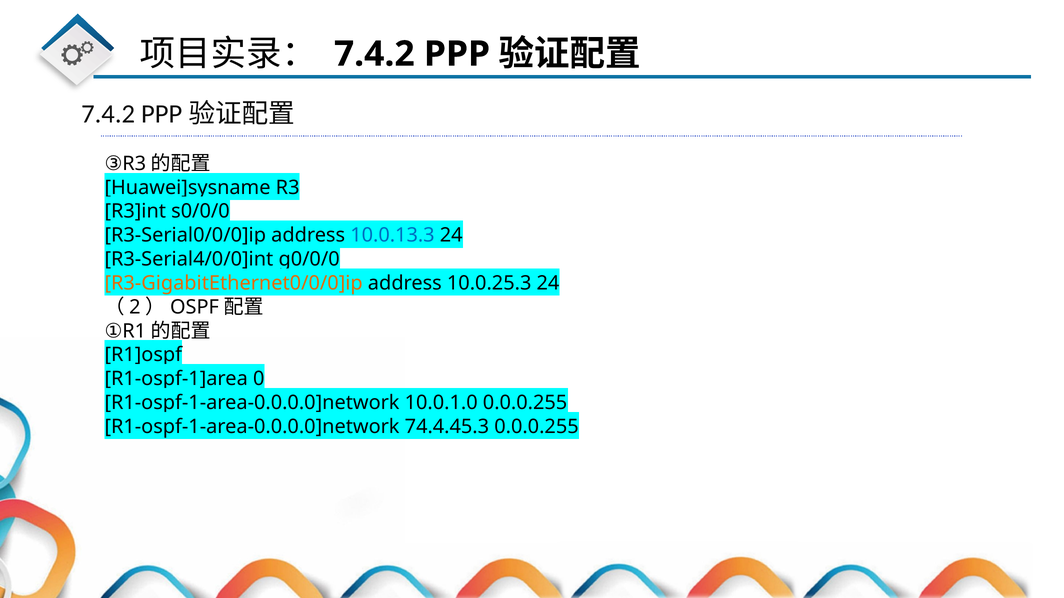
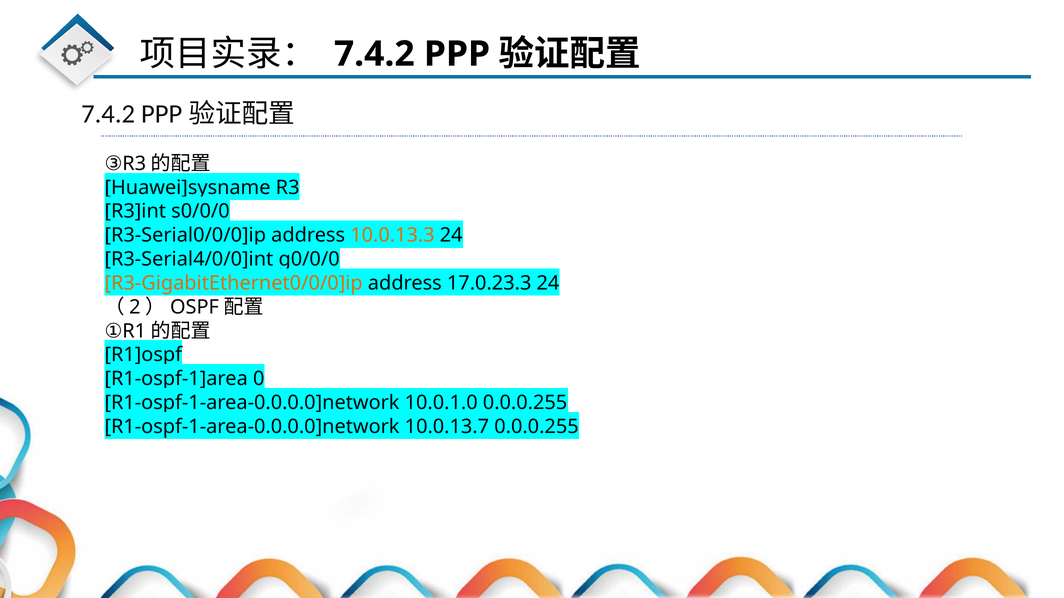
10.0.13.3 colour: blue -> orange
10.0.25.3: 10.0.25.3 -> 17.0.23.3
74.4.45.3: 74.4.45.3 -> 10.0.13.7
